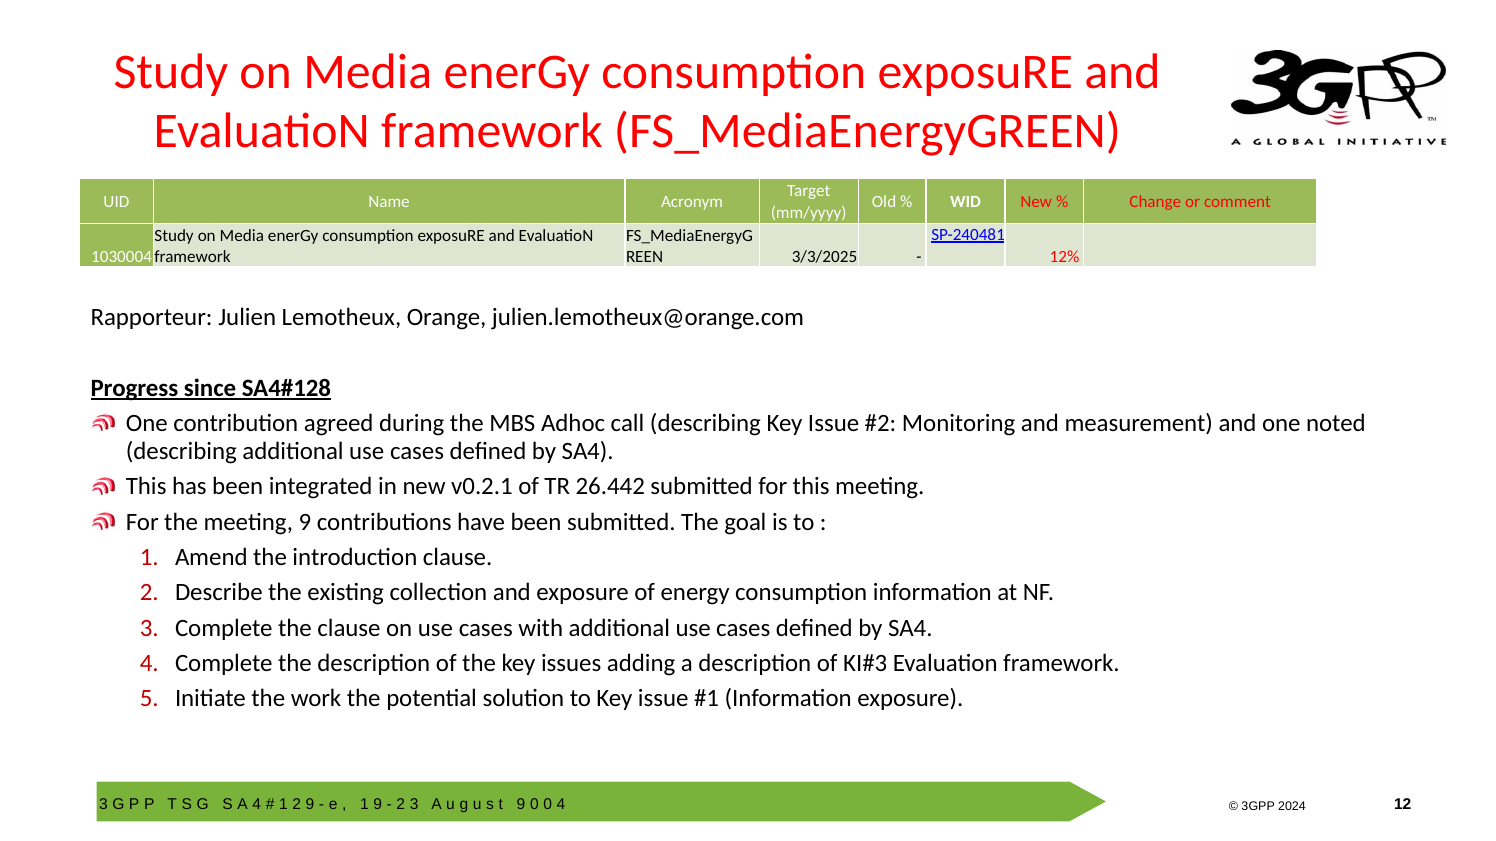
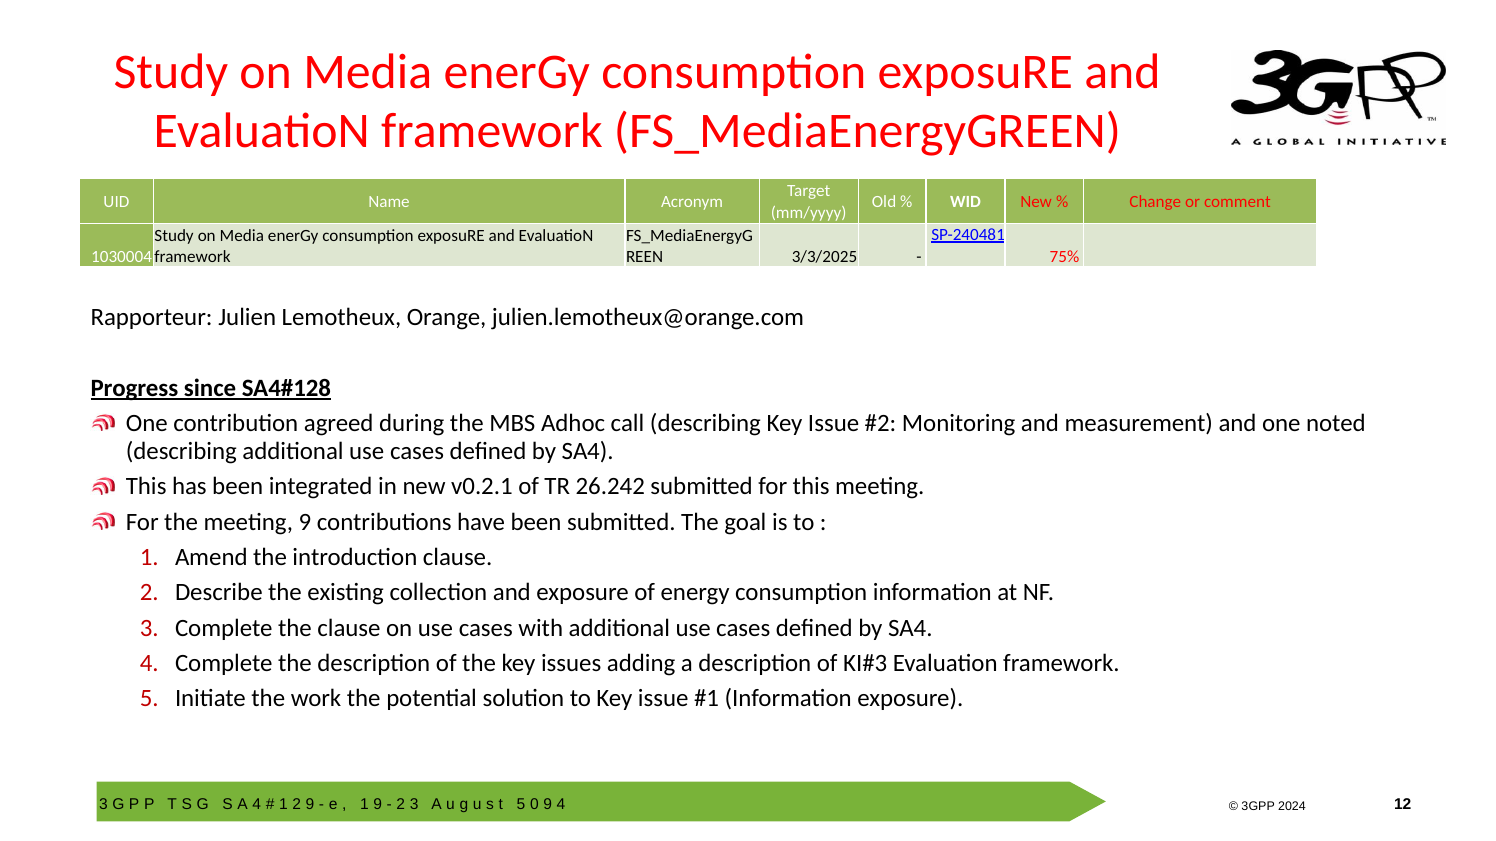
12%: 12% -> 75%
26.442: 26.442 -> 26.242
9 at (521, 805): 9 -> 5
0 at (548, 805): 0 -> 9
